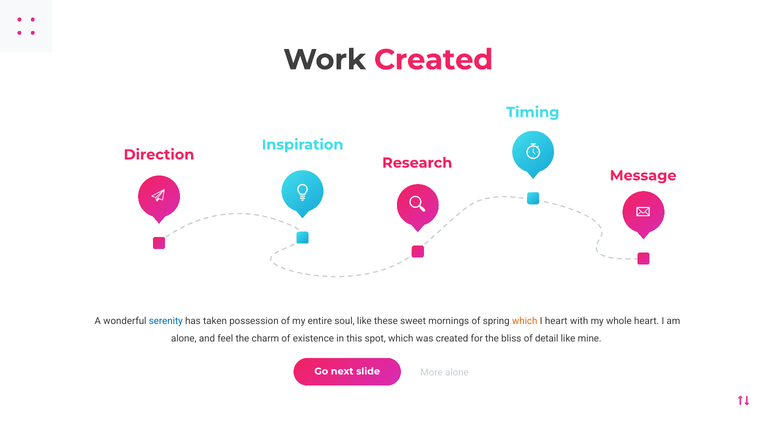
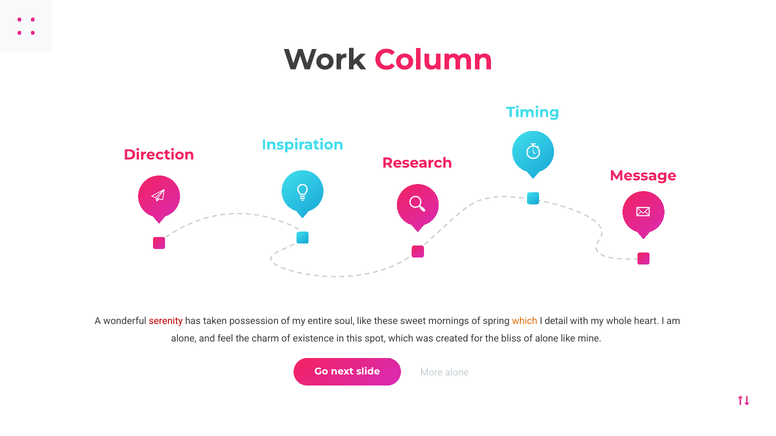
Work Created: Created -> Column
serenity colour: blue -> red
I heart: heart -> detail
of detail: detail -> alone
